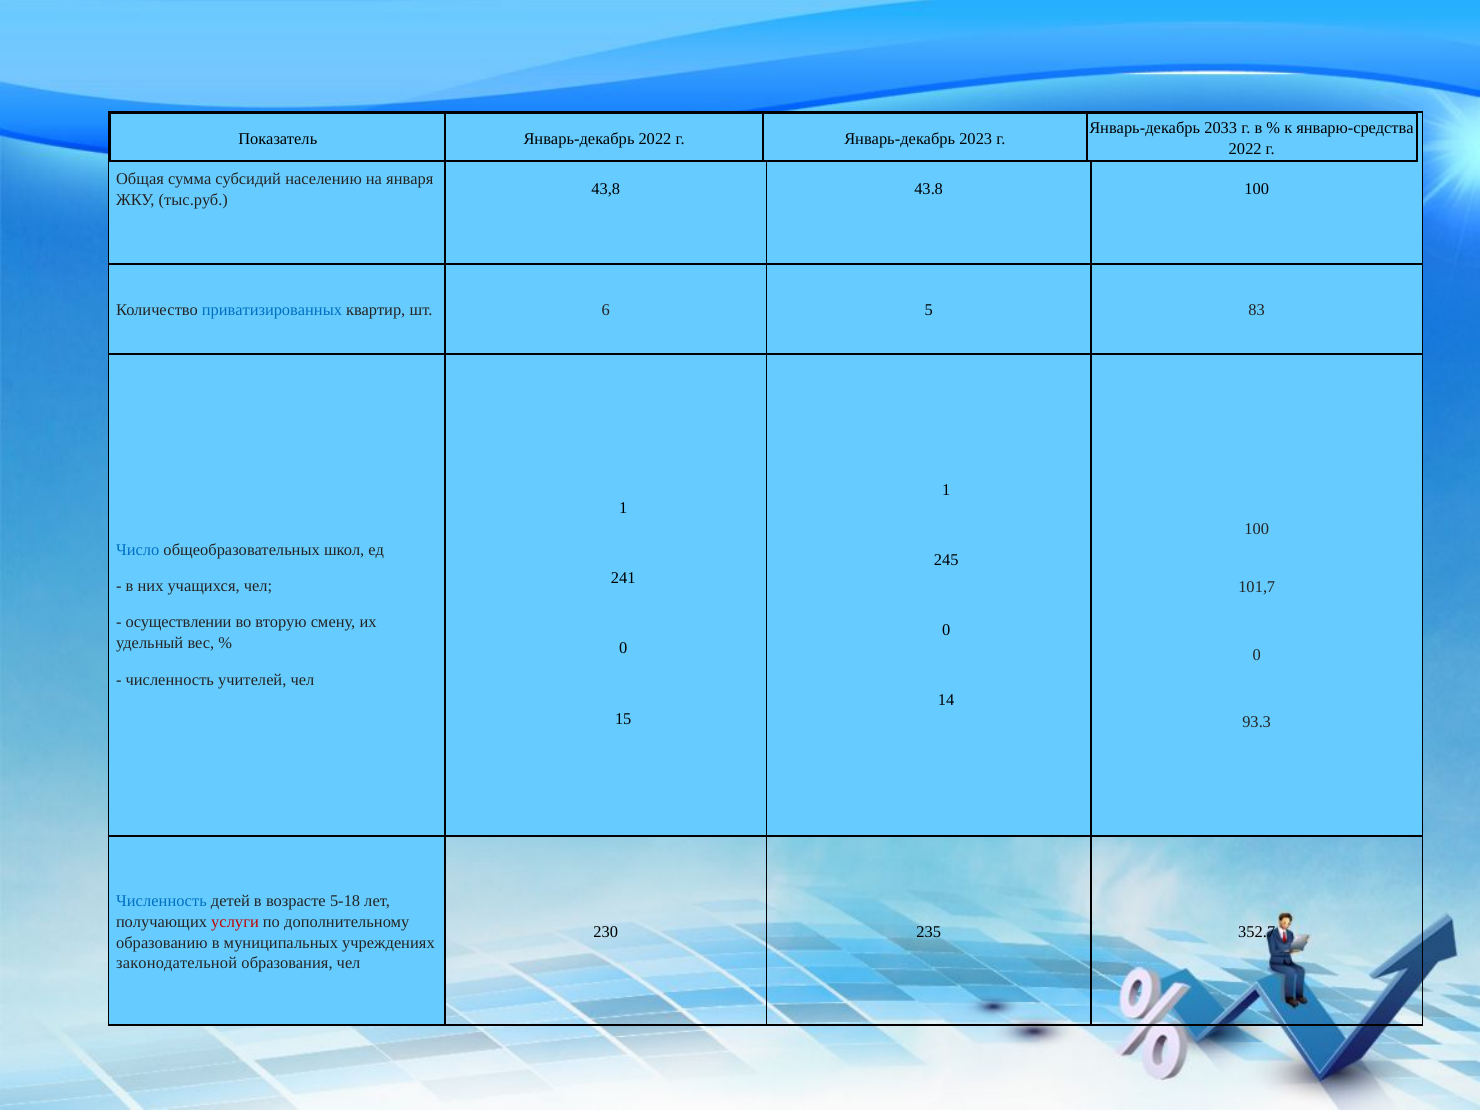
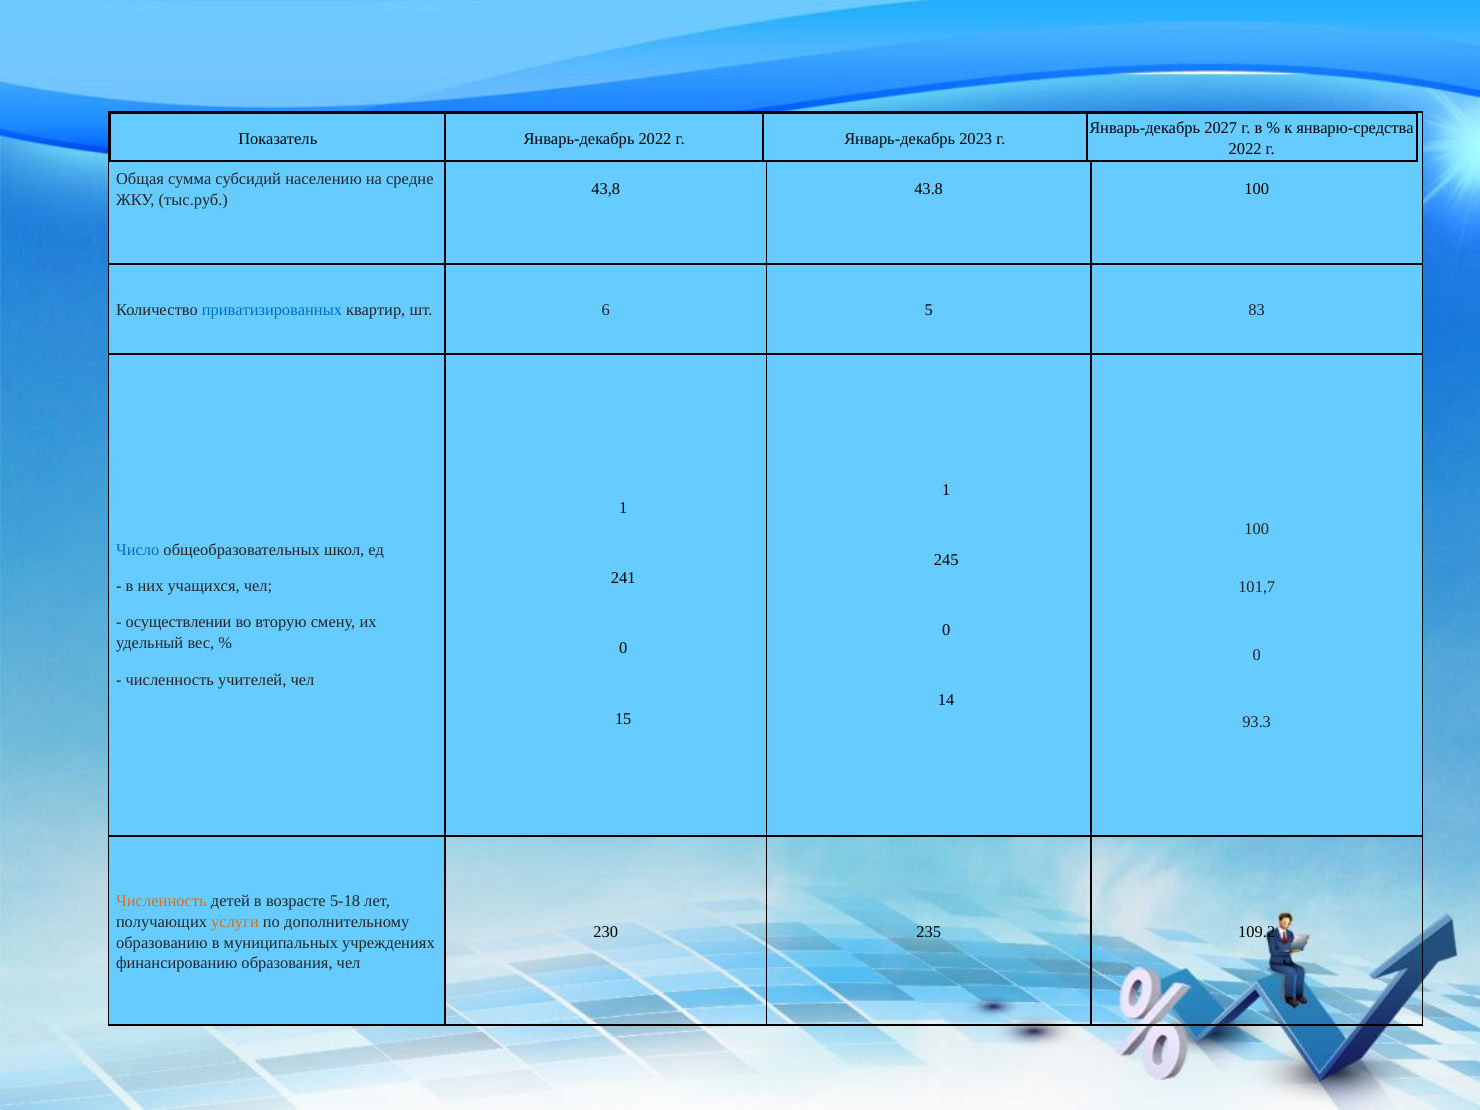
2033: 2033 -> 2027
января: января -> средне
Численность at (161, 901) colour: blue -> orange
услуги colour: red -> orange
352.7: 352.7 -> 109.2
законодательной: законодательной -> финансированию
